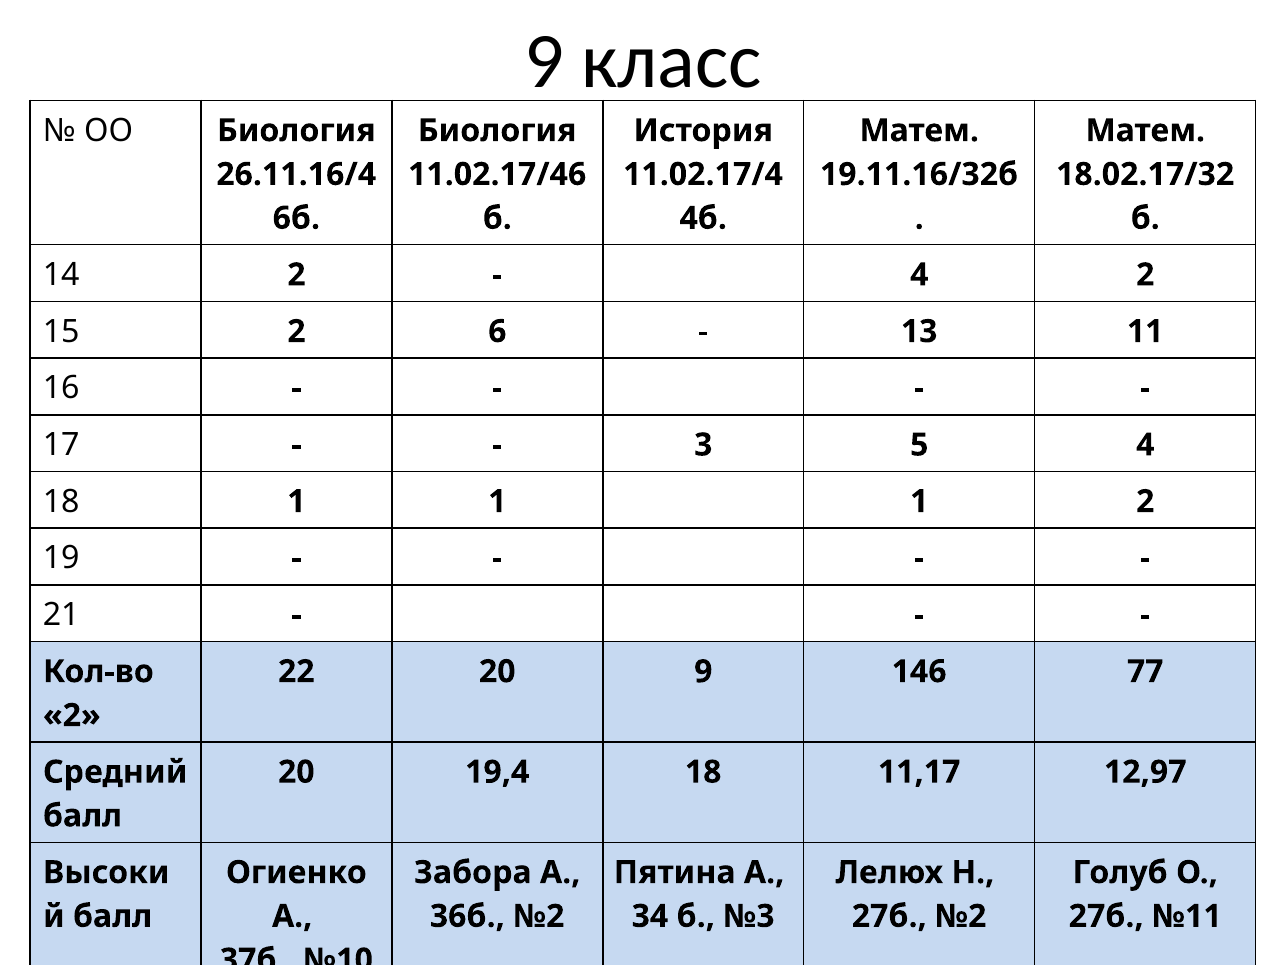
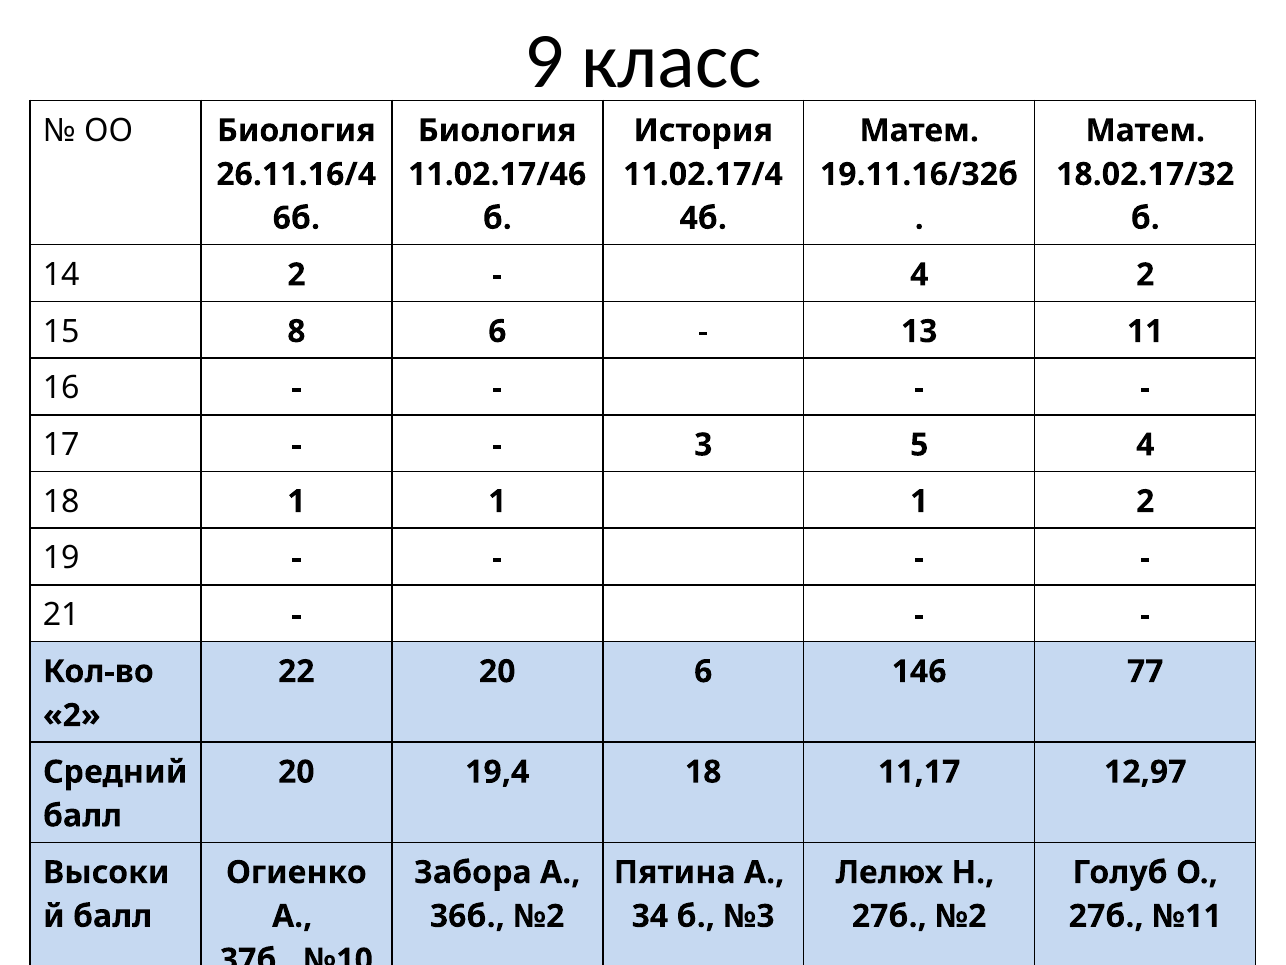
15 2: 2 -> 8
20 9: 9 -> 6
